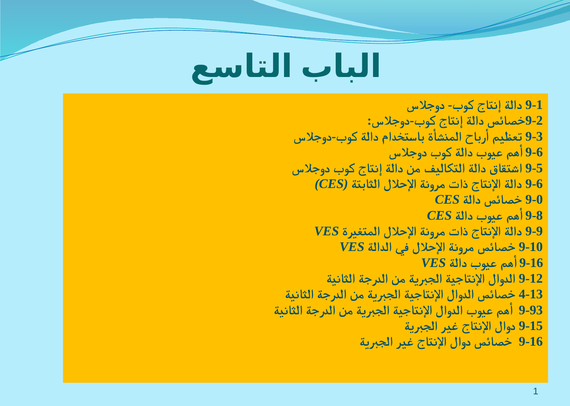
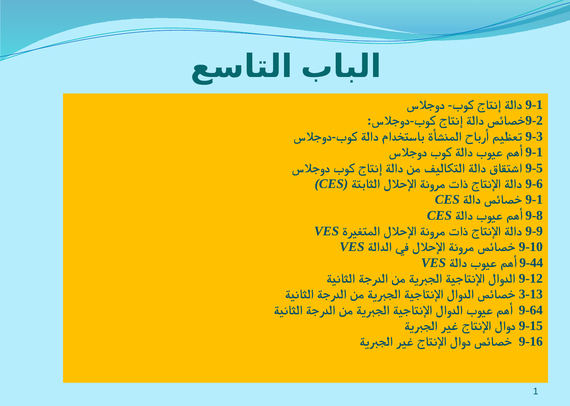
9-6 at (534, 152): 9-6 -> 9-1
9-0 at (534, 200): 9-0 -> 9-1
9-16 at (531, 263): 9-16 -> 9-44
4-13: 4-13 -> 3-13
9-93: 9-93 -> 9-64
